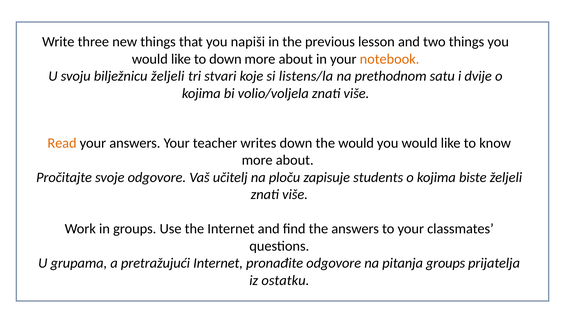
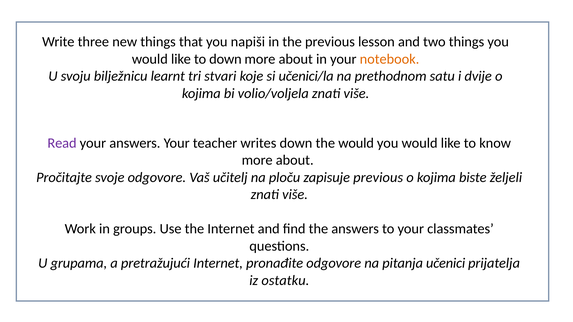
bilježnicu željeli: željeli -> learnt
listens/la: listens/la -> učenici/la
Read colour: orange -> purple
zapisuje students: students -> previous
pitanja groups: groups -> učenici
